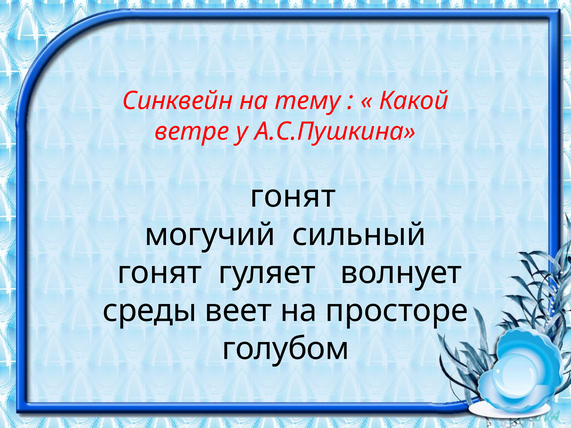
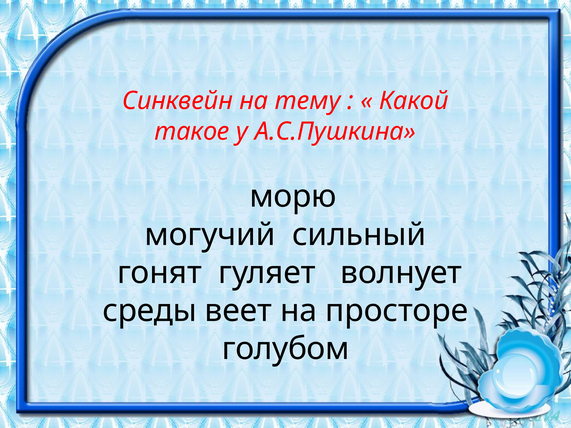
ветре: ветре -> такое
гонят at (293, 197): гонят -> морю
